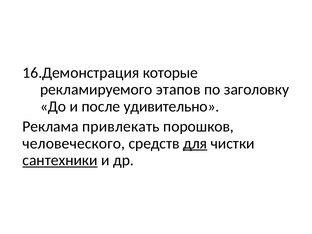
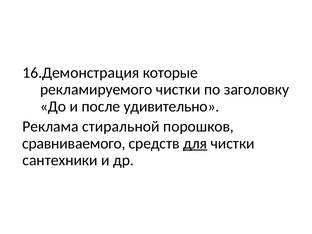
рекламируемого этапов: этапов -> чистки
привлекать: привлекать -> стиральной
человеческого: человеческого -> сравниваемого
сантехники underline: present -> none
